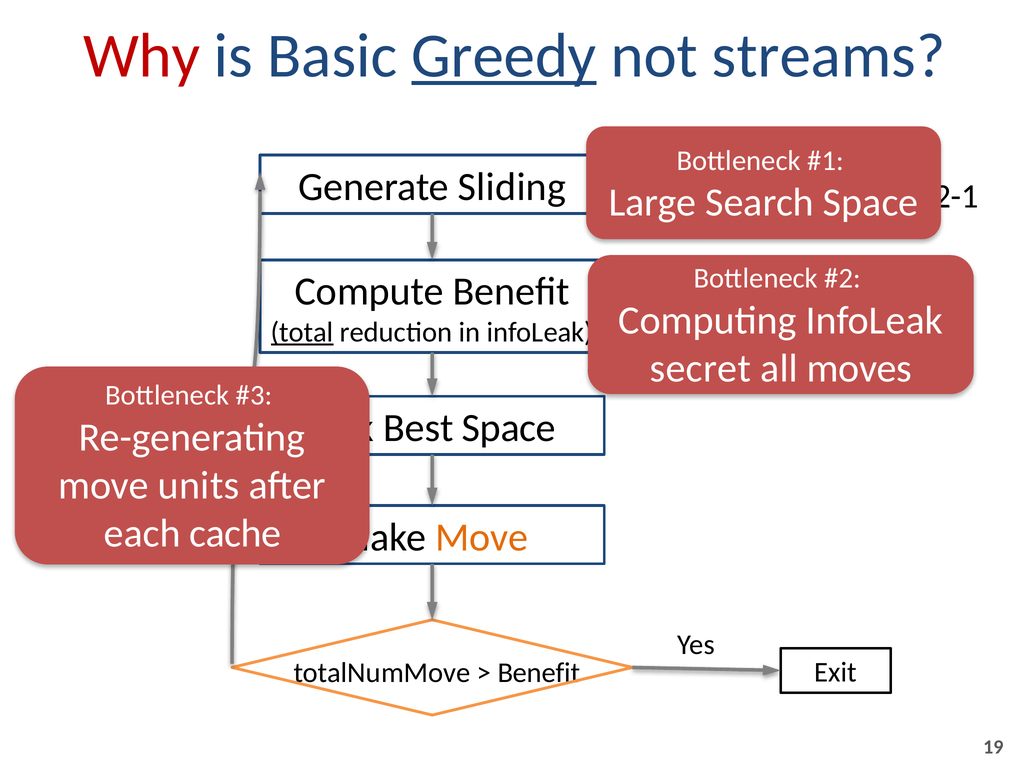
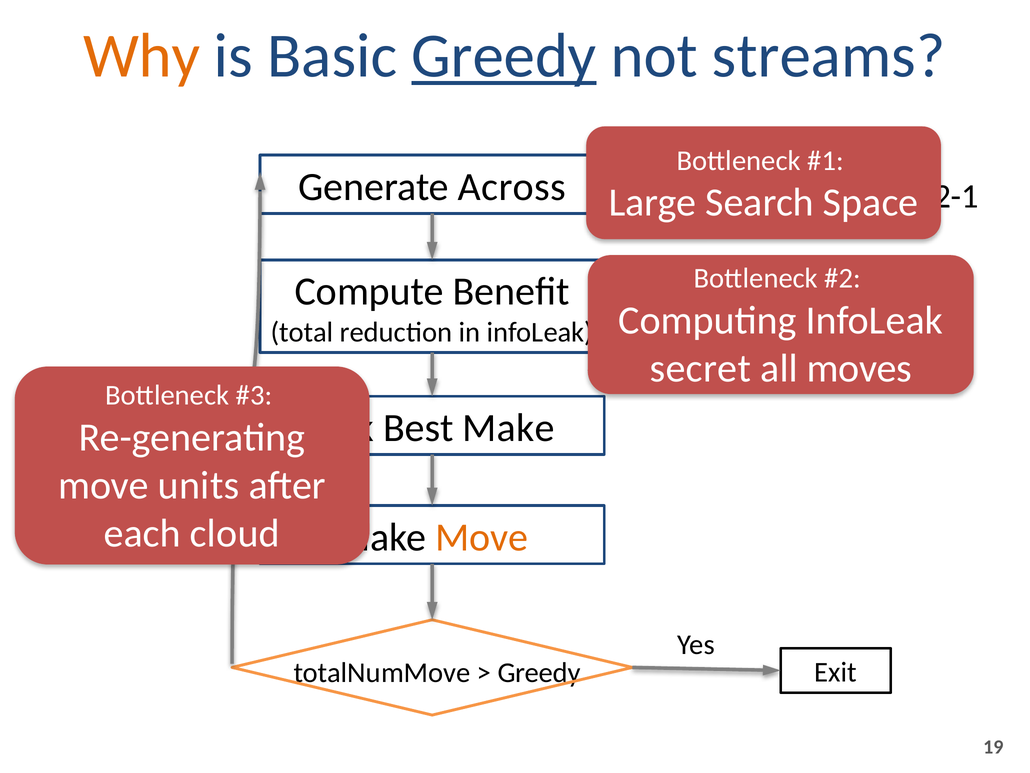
Why colour: red -> orange
Sliding: Sliding -> Across
total underline: present -> none
Best Space: Space -> Make
cache: cache -> cloud
Benefit at (539, 672): Benefit -> Greedy
